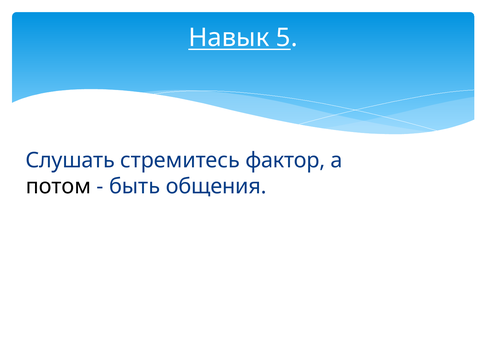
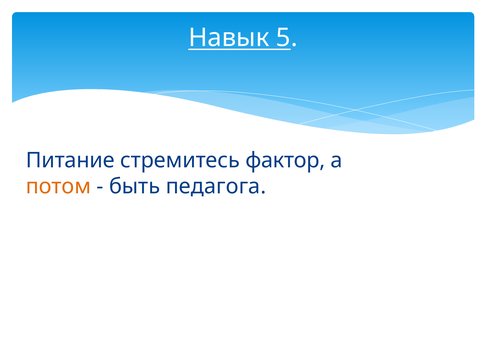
Слушать: Слушать -> Питание
потом colour: black -> orange
общения: общения -> педагога
